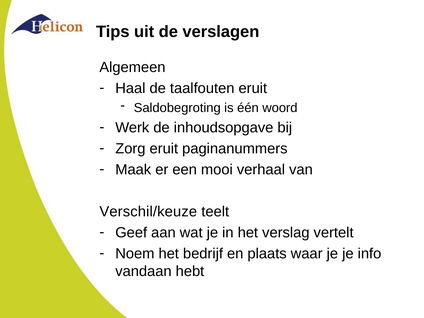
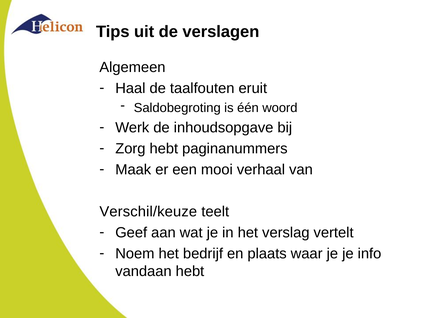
Zorg eruit: eruit -> hebt
